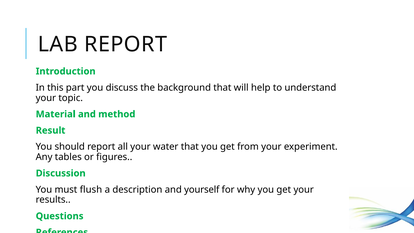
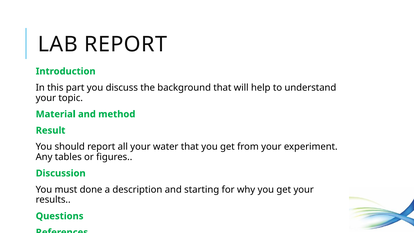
flush: flush -> done
yourself: yourself -> starting
